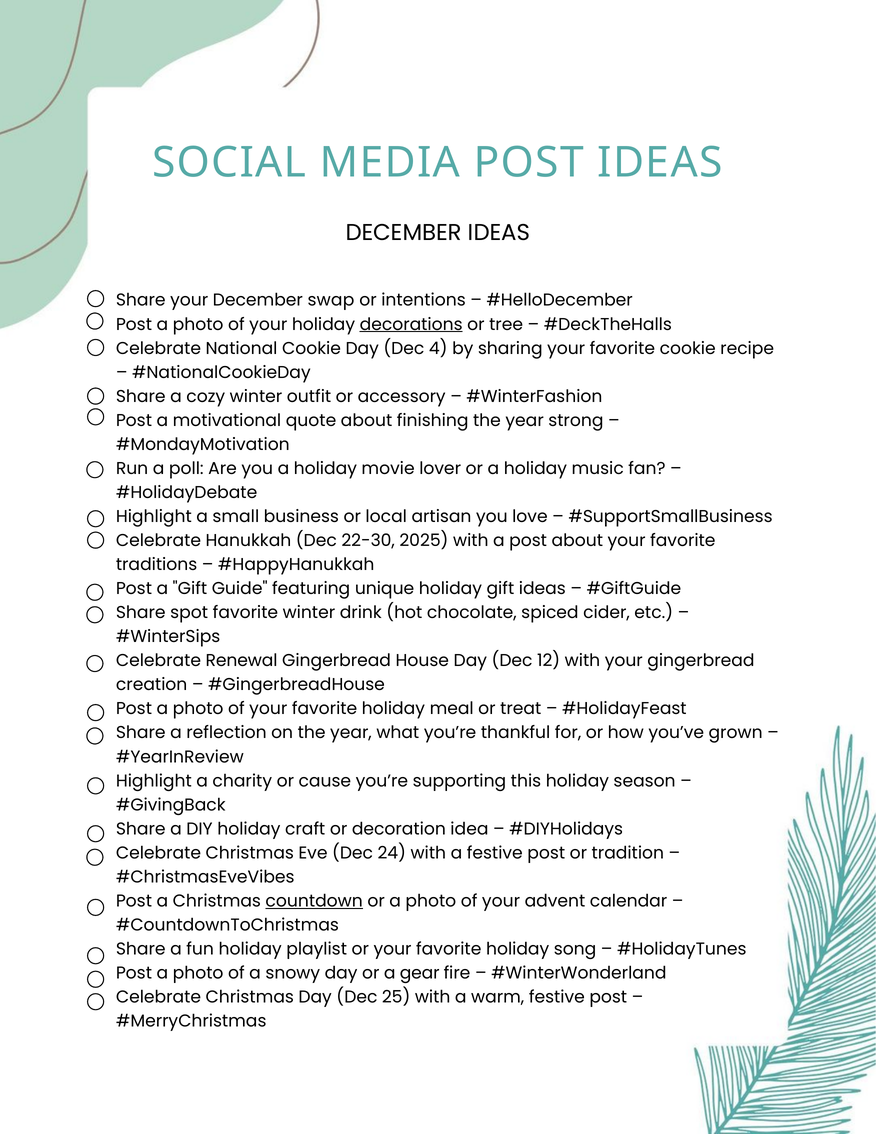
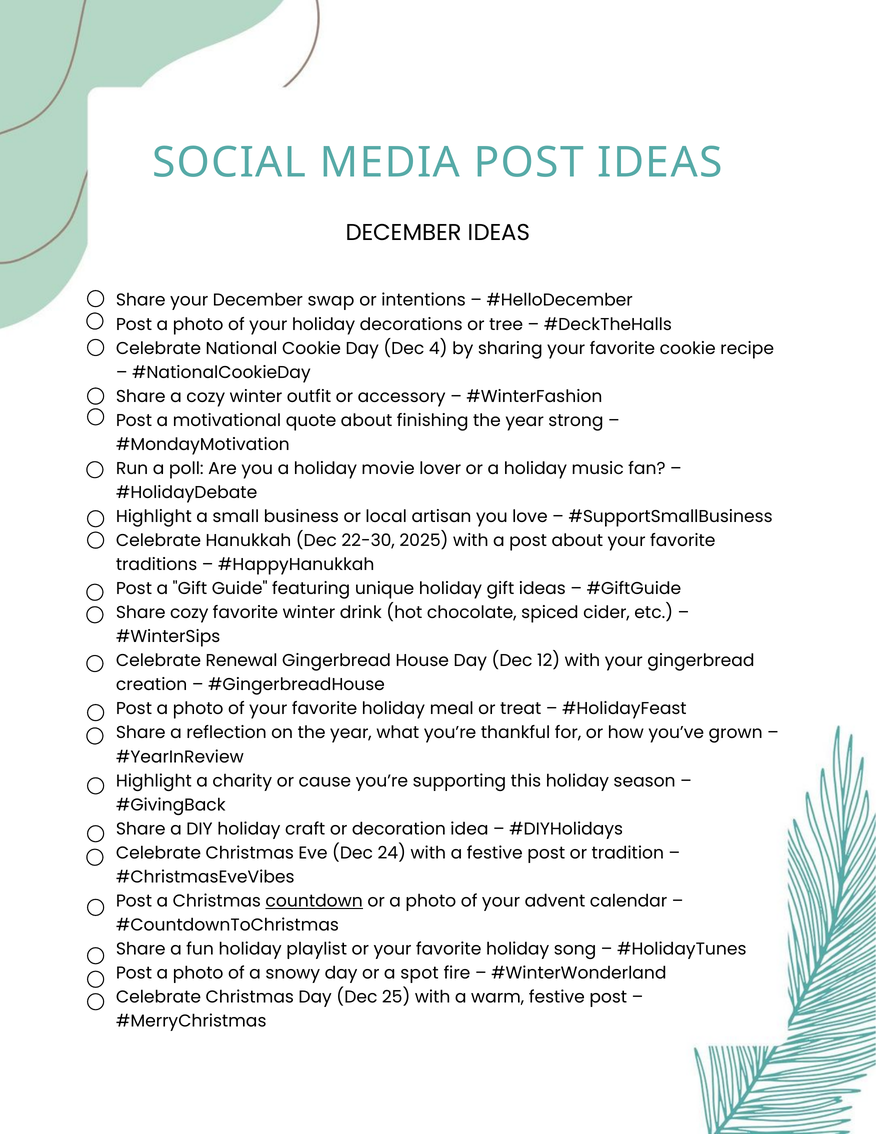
decorations underline: present -> none
Share spot: spot -> cozy
gear: gear -> spot
